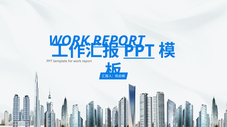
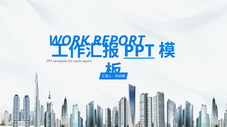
REPORT at (119, 41) underline: present -> none
